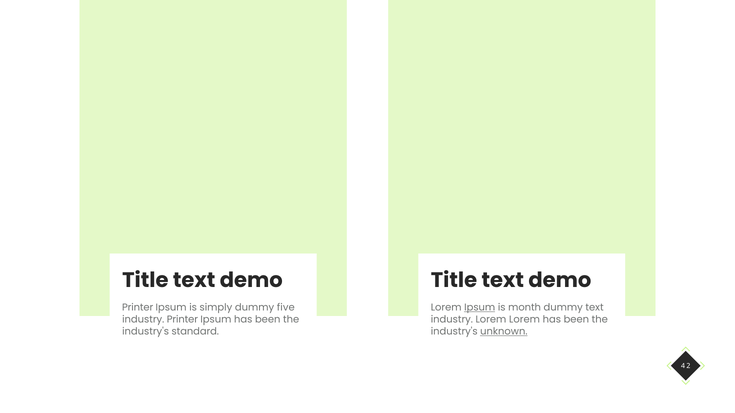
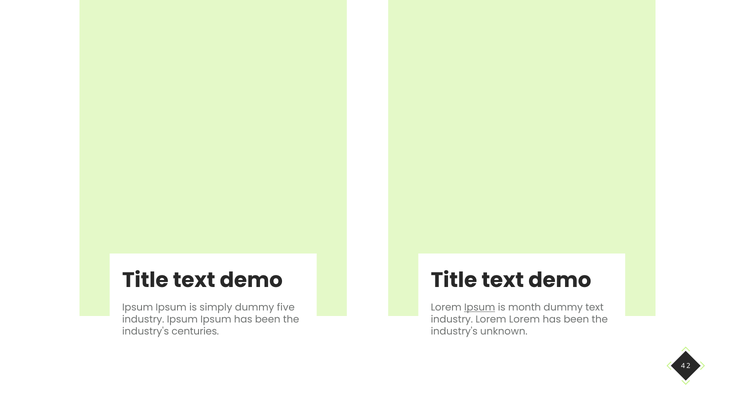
Printer at (138, 308): Printer -> Ipsum
industry Printer: Printer -> Ipsum
standard: standard -> centuries
unknown underline: present -> none
